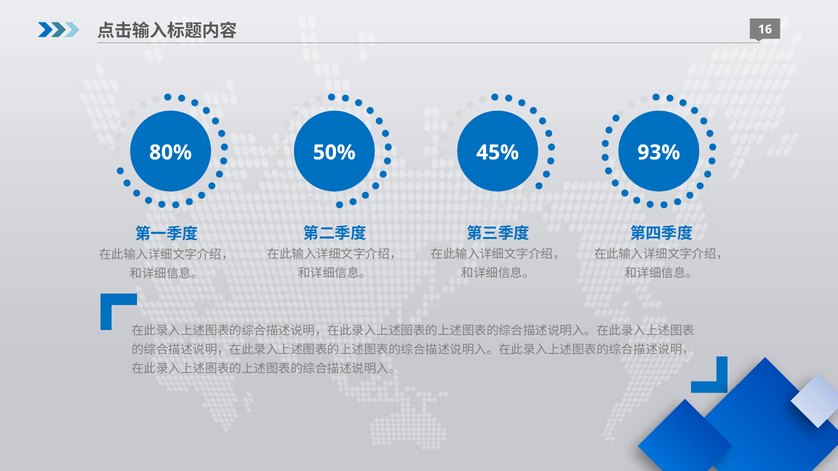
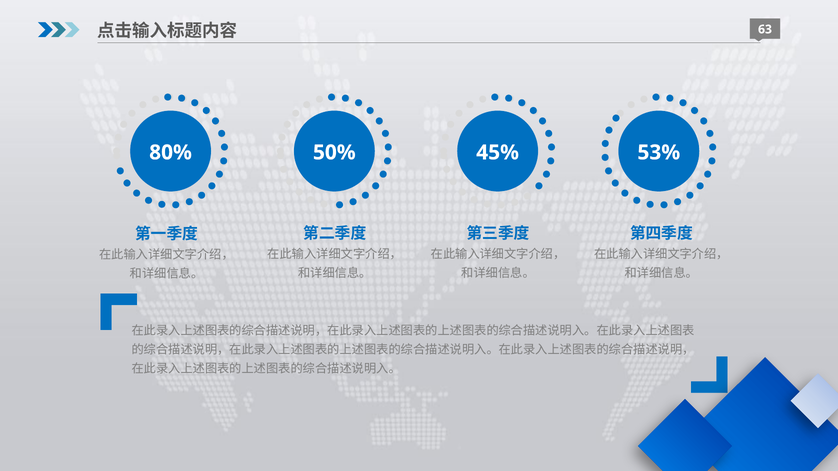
16: 16 -> 63
93%: 93% -> 53%
